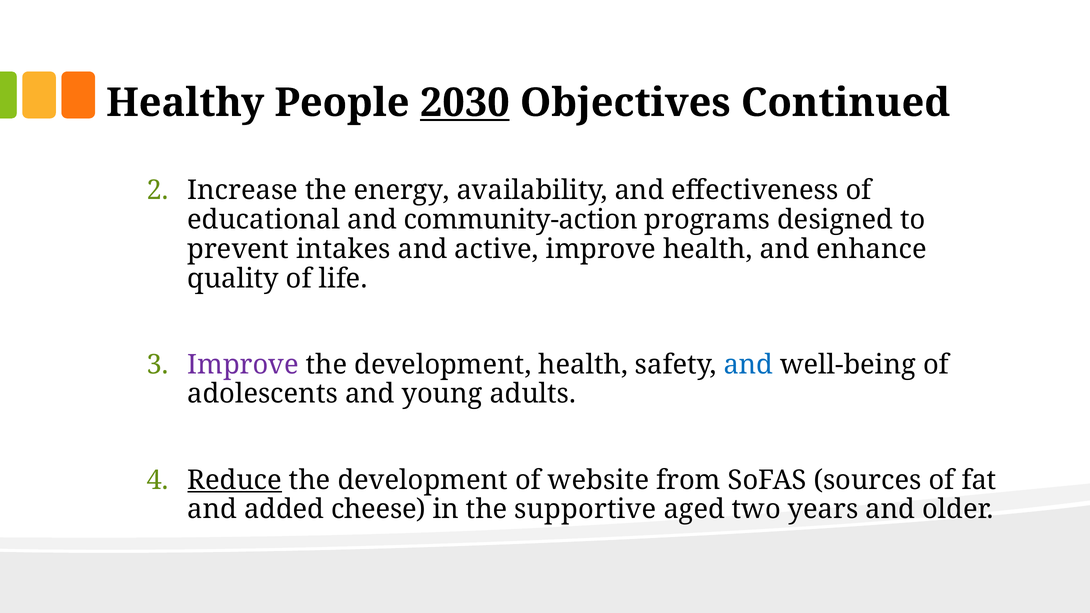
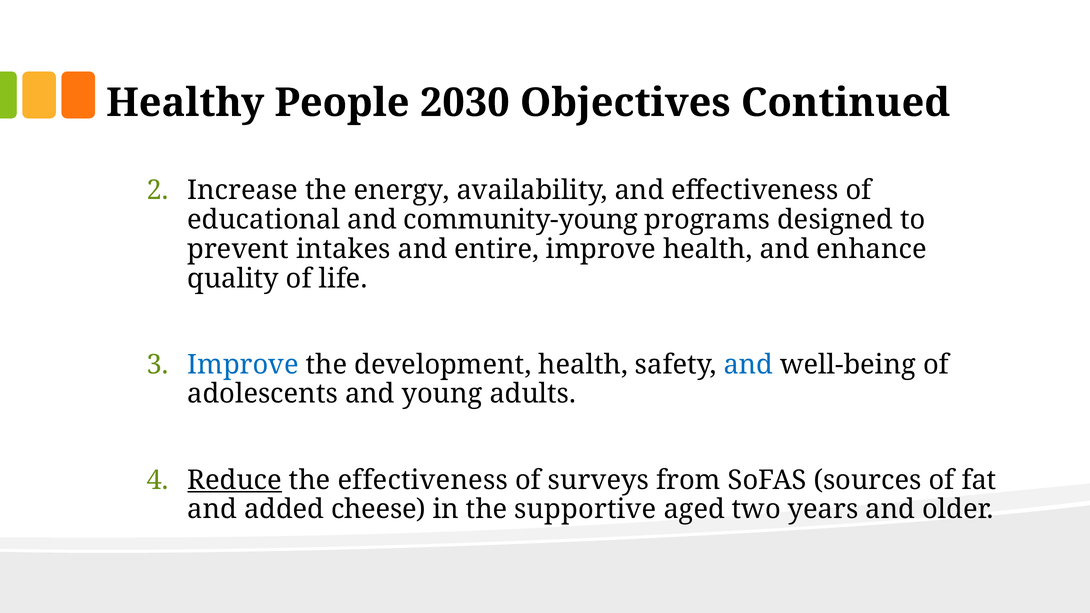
2030 underline: present -> none
community-action: community-action -> community-young
active: active -> entire
Improve at (243, 365) colour: purple -> blue
development at (423, 480): development -> effectiveness
website: website -> surveys
